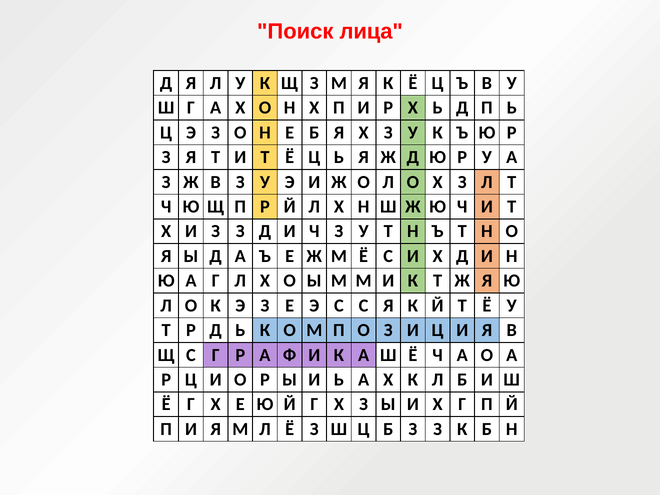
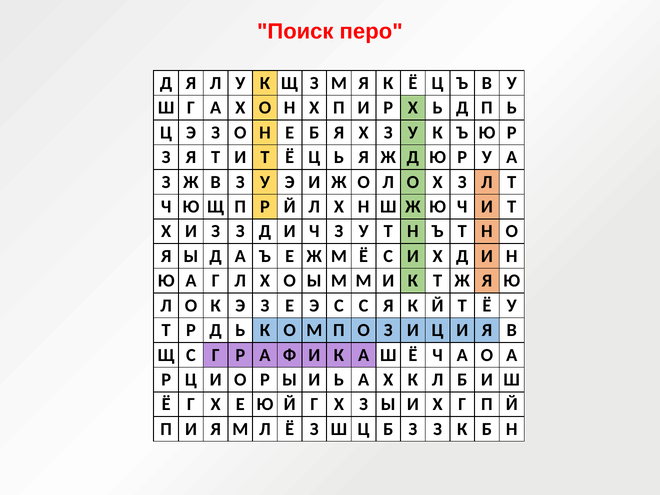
лица: лица -> перо
